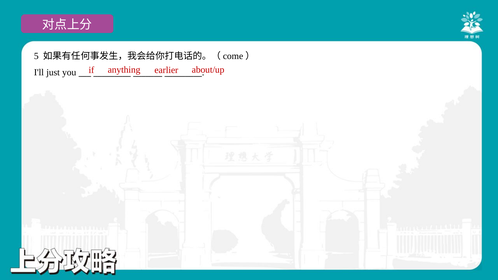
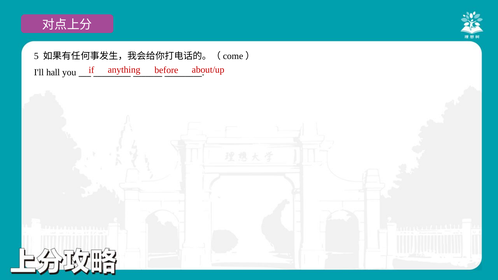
earlier: earlier -> before
just: just -> hall
